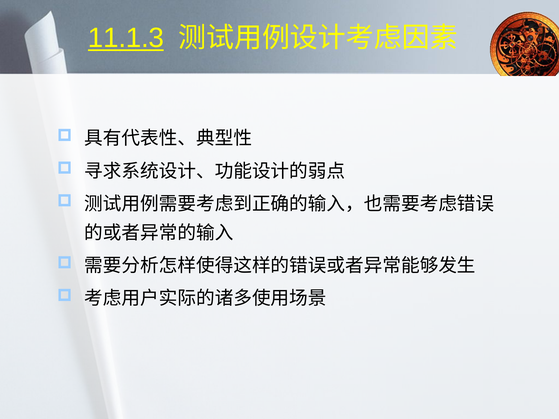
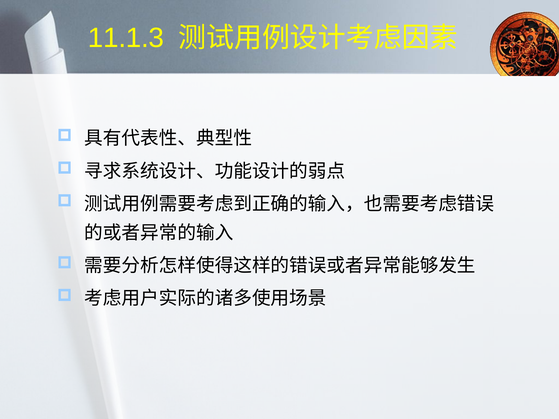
11.1.3 underline: present -> none
